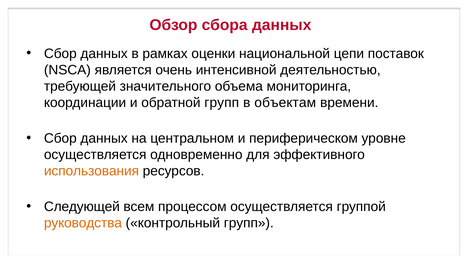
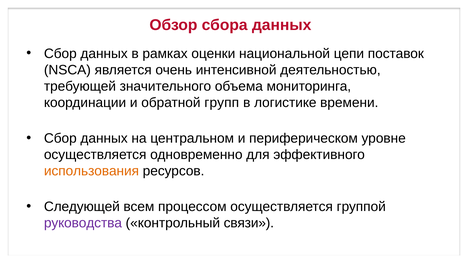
объектам: объектам -> логистике
руководства colour: orange -> purple
контрольный групп: групп -> связи
